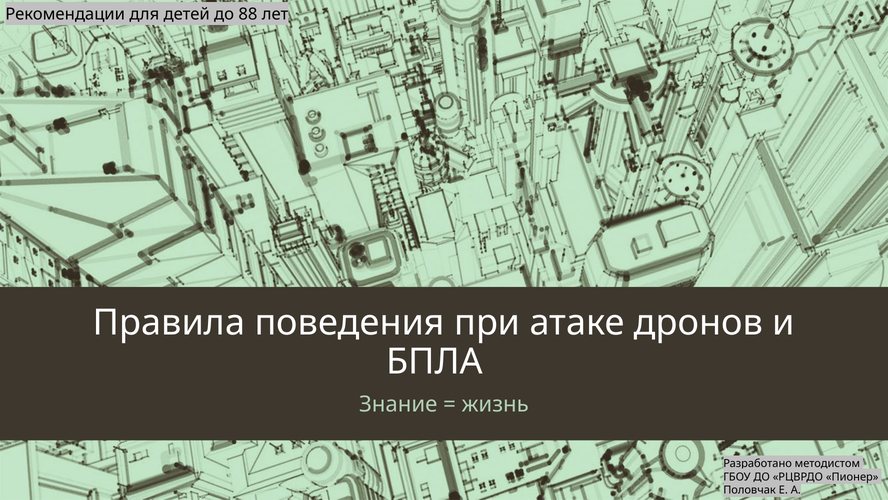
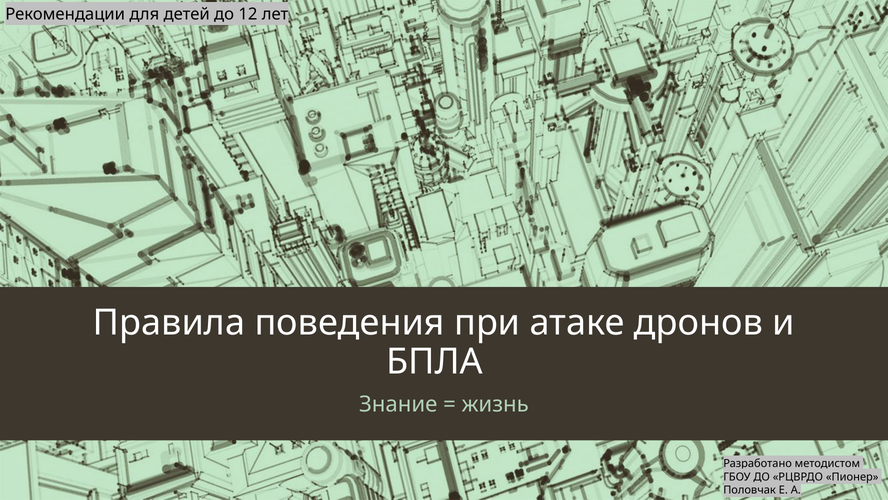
88: 88 -> 12
